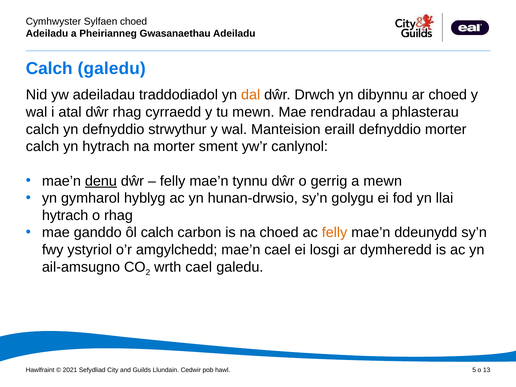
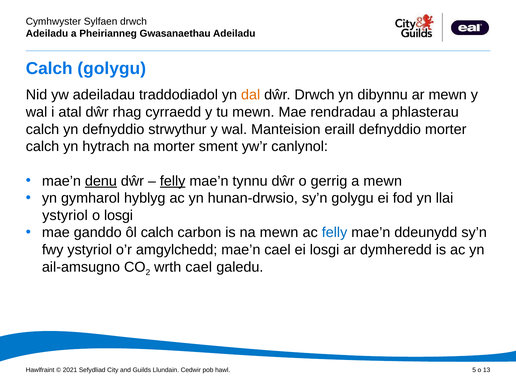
choed at (134, 21): choed -> drwch
Calch galedu: galedu -> golygu
ar choed: choed -> mewn
felly at (173, 181) underline: none -> present
hytrach at (65, 215): hytrach -> ystyriol
o rhag: rhag -> losgi
na choed: choed -> mewn
felly at (335, 233) colour: orange -> blue
